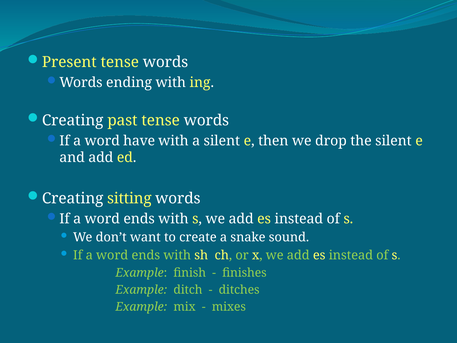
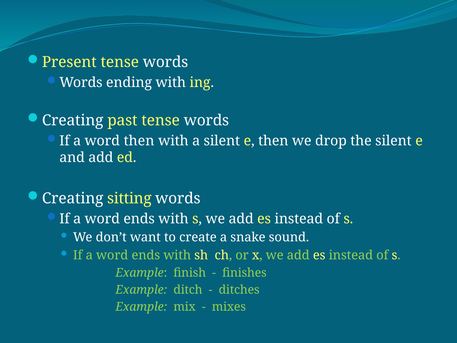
word have: have -> then
